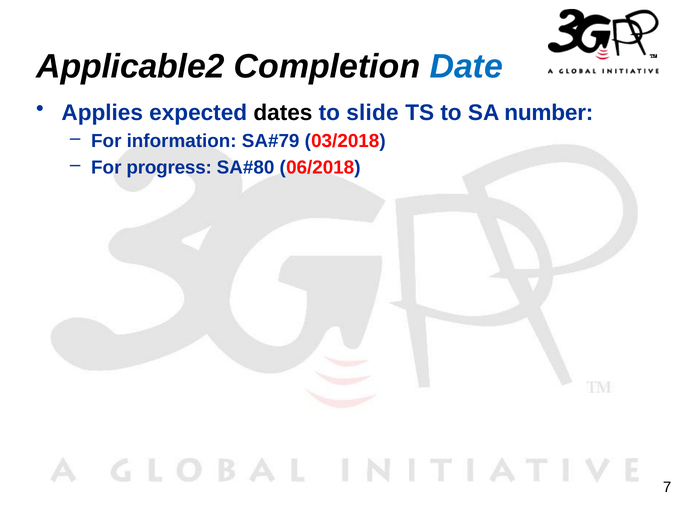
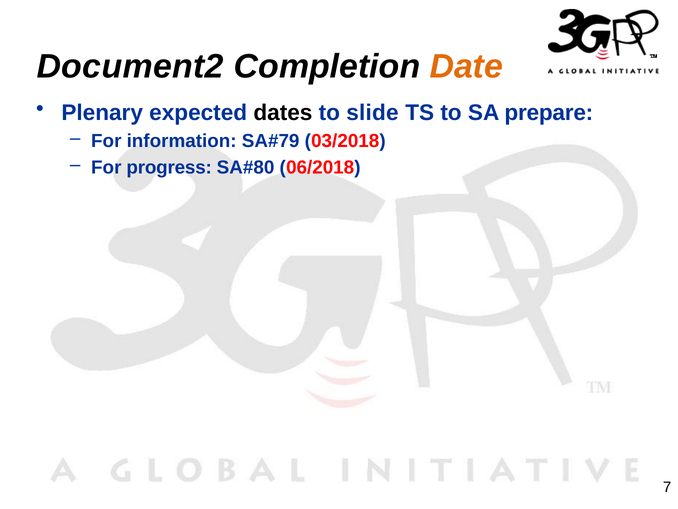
Applicable2: Applicable2 -> Document2
Date colour: blue -> orange
Applies: Applies -> Plenary
number: number -> prepare
